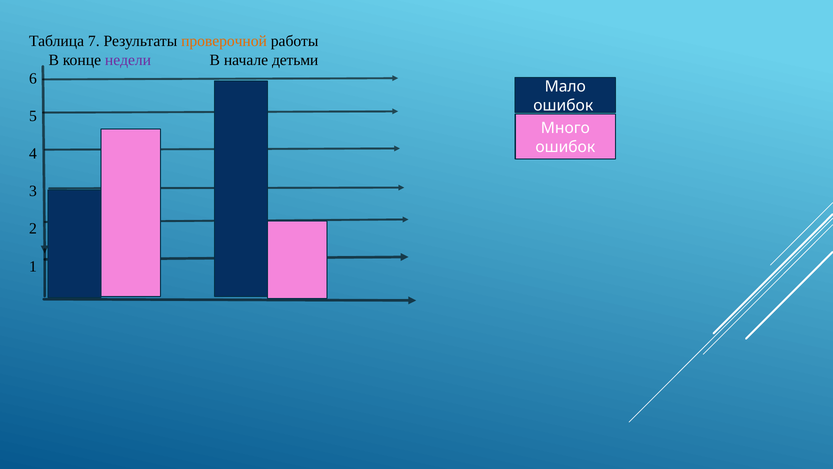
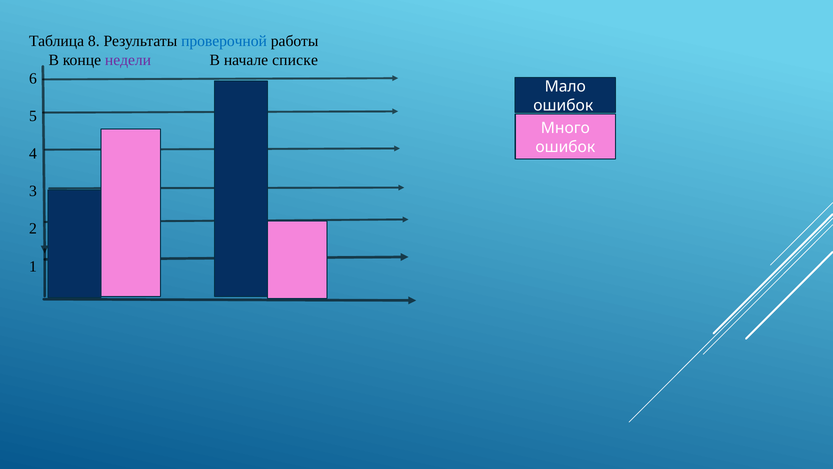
7: 7 -> 8
проверочной colour: orange -> blue
детьми: детьми -> списке
